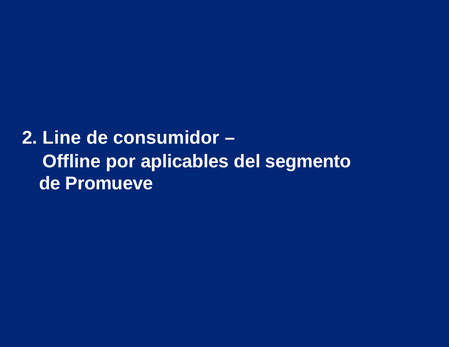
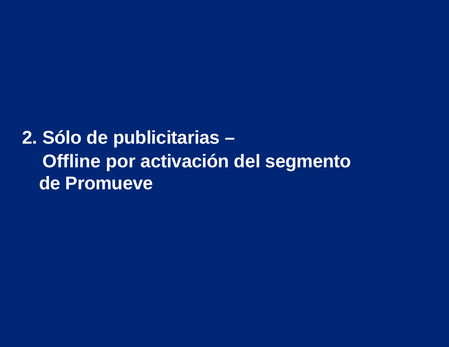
Line: Line -> Sólo
consumidor: consumidor -> publicitarias
aplicables: aplicables -> activación
